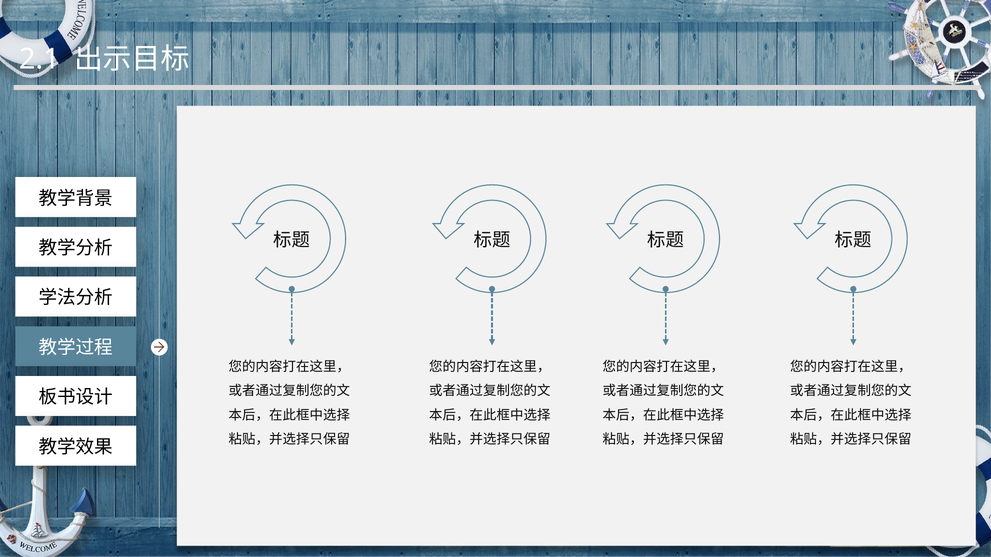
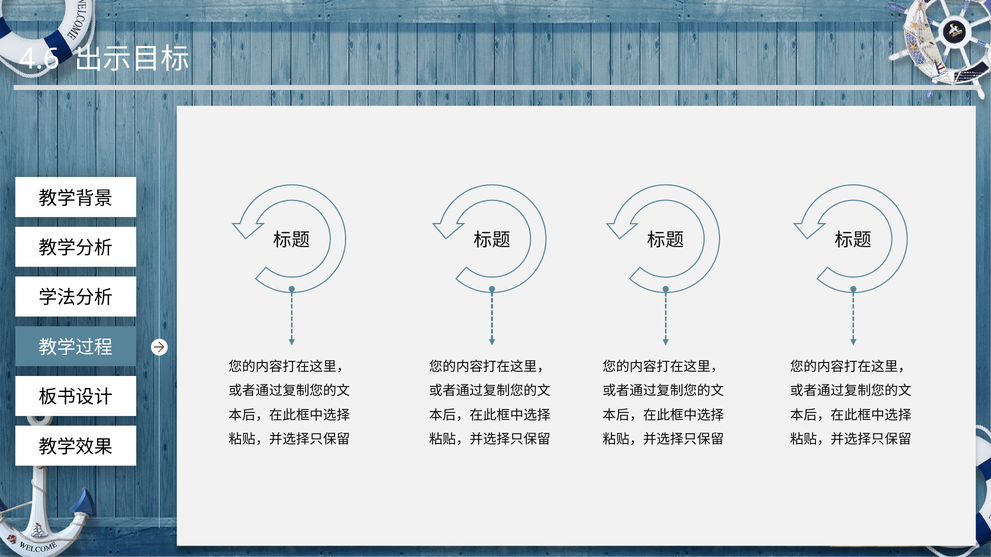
2.1: 2.1 -> 4.6
